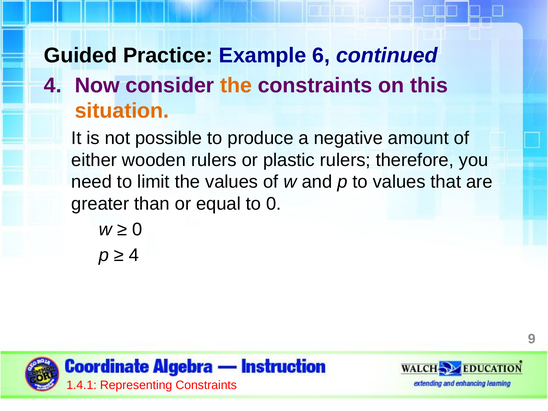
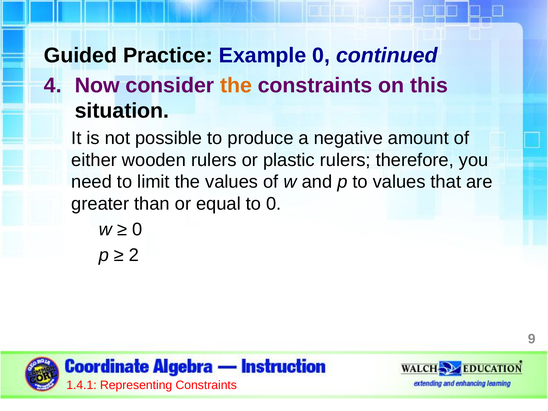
Example 6: 6 -> 0
situation colour: orange -> black
4 at (134, 255): 4 -> 2
